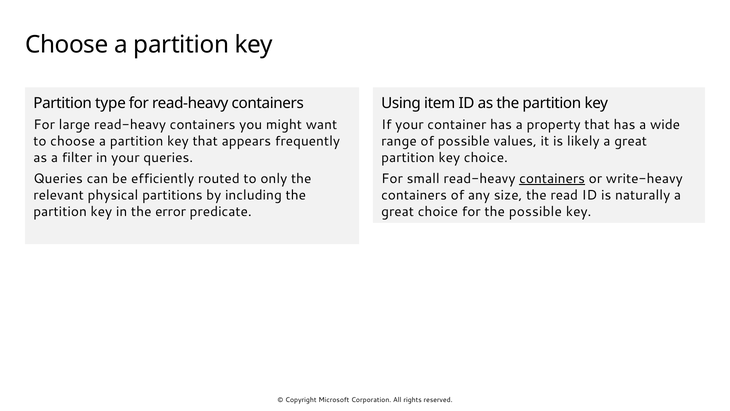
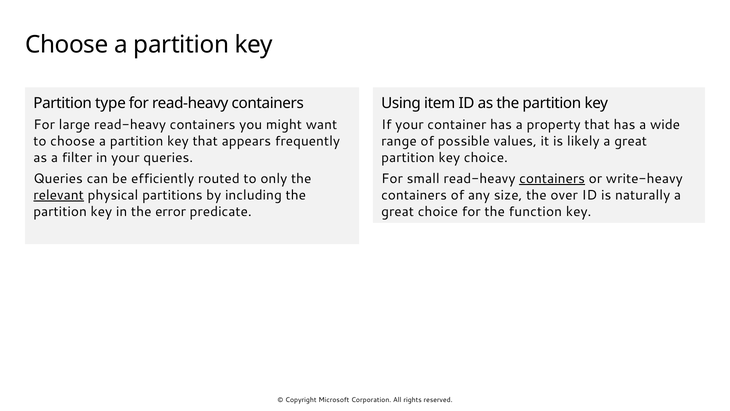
relevant underline: none -> present
read: read -> over
the possible: possible -> function
